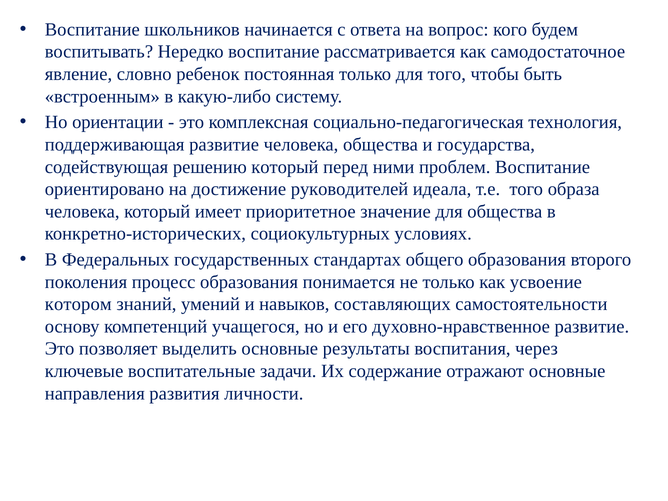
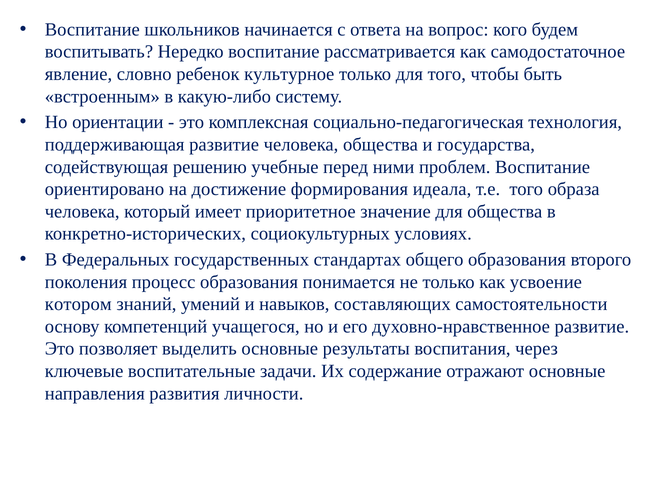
постоянная: постоянная -> культурное
решению который: который -> учебные
руководителей: руководителей -> формирования
